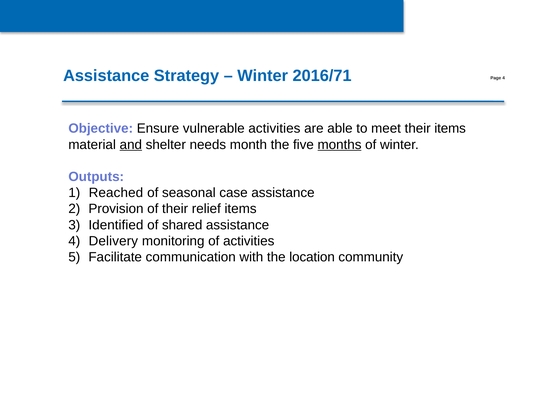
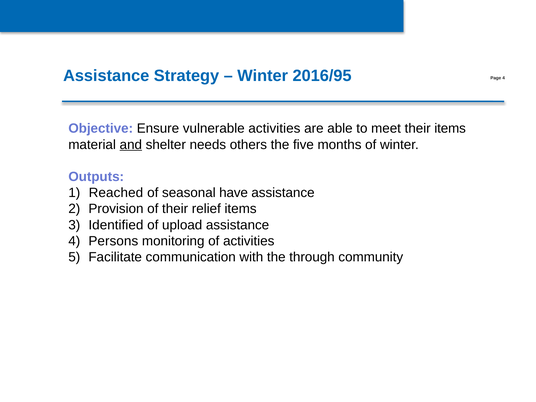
2016/71: 2016/71 -> 2016/95
month: month -> others
months underline: present -> none
case: case -> have
shared: shared -> upload
Delivery: Delivery -> Persons
location: location -> through
